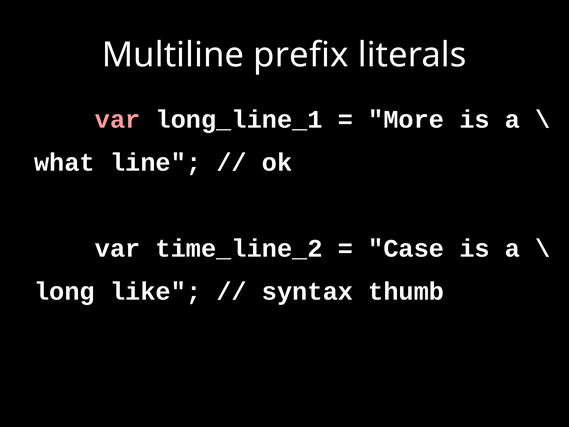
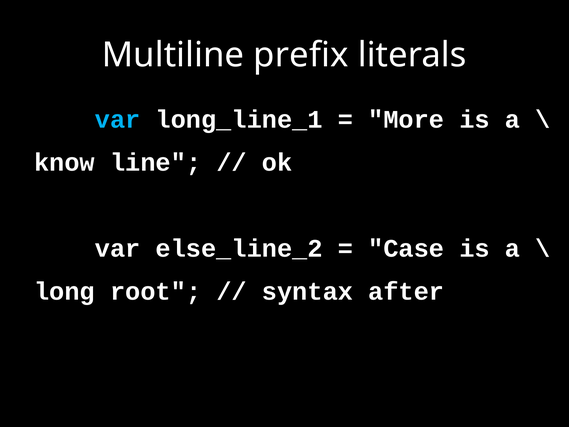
var at (118, 119) colour: pink -> light blue
what: what -> know
time_line_2: time_line_2 -> else_line_2
like: like -> root
thumb: thumb -> after
